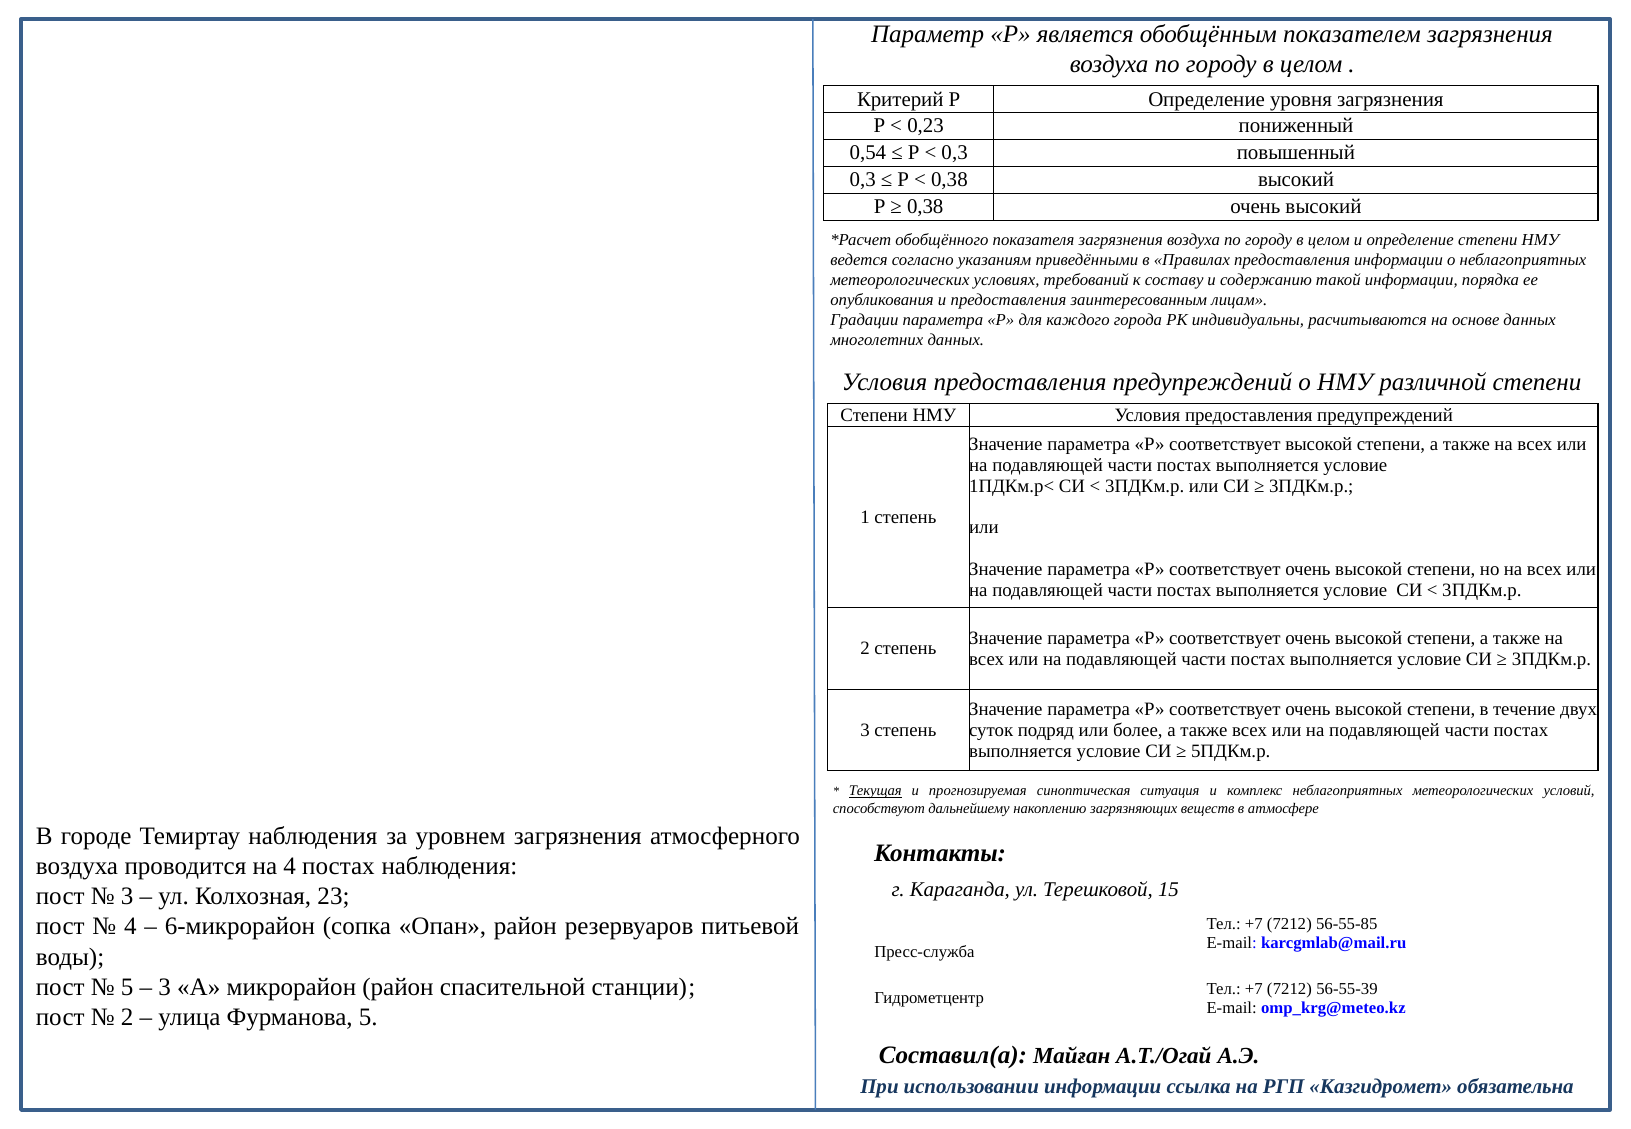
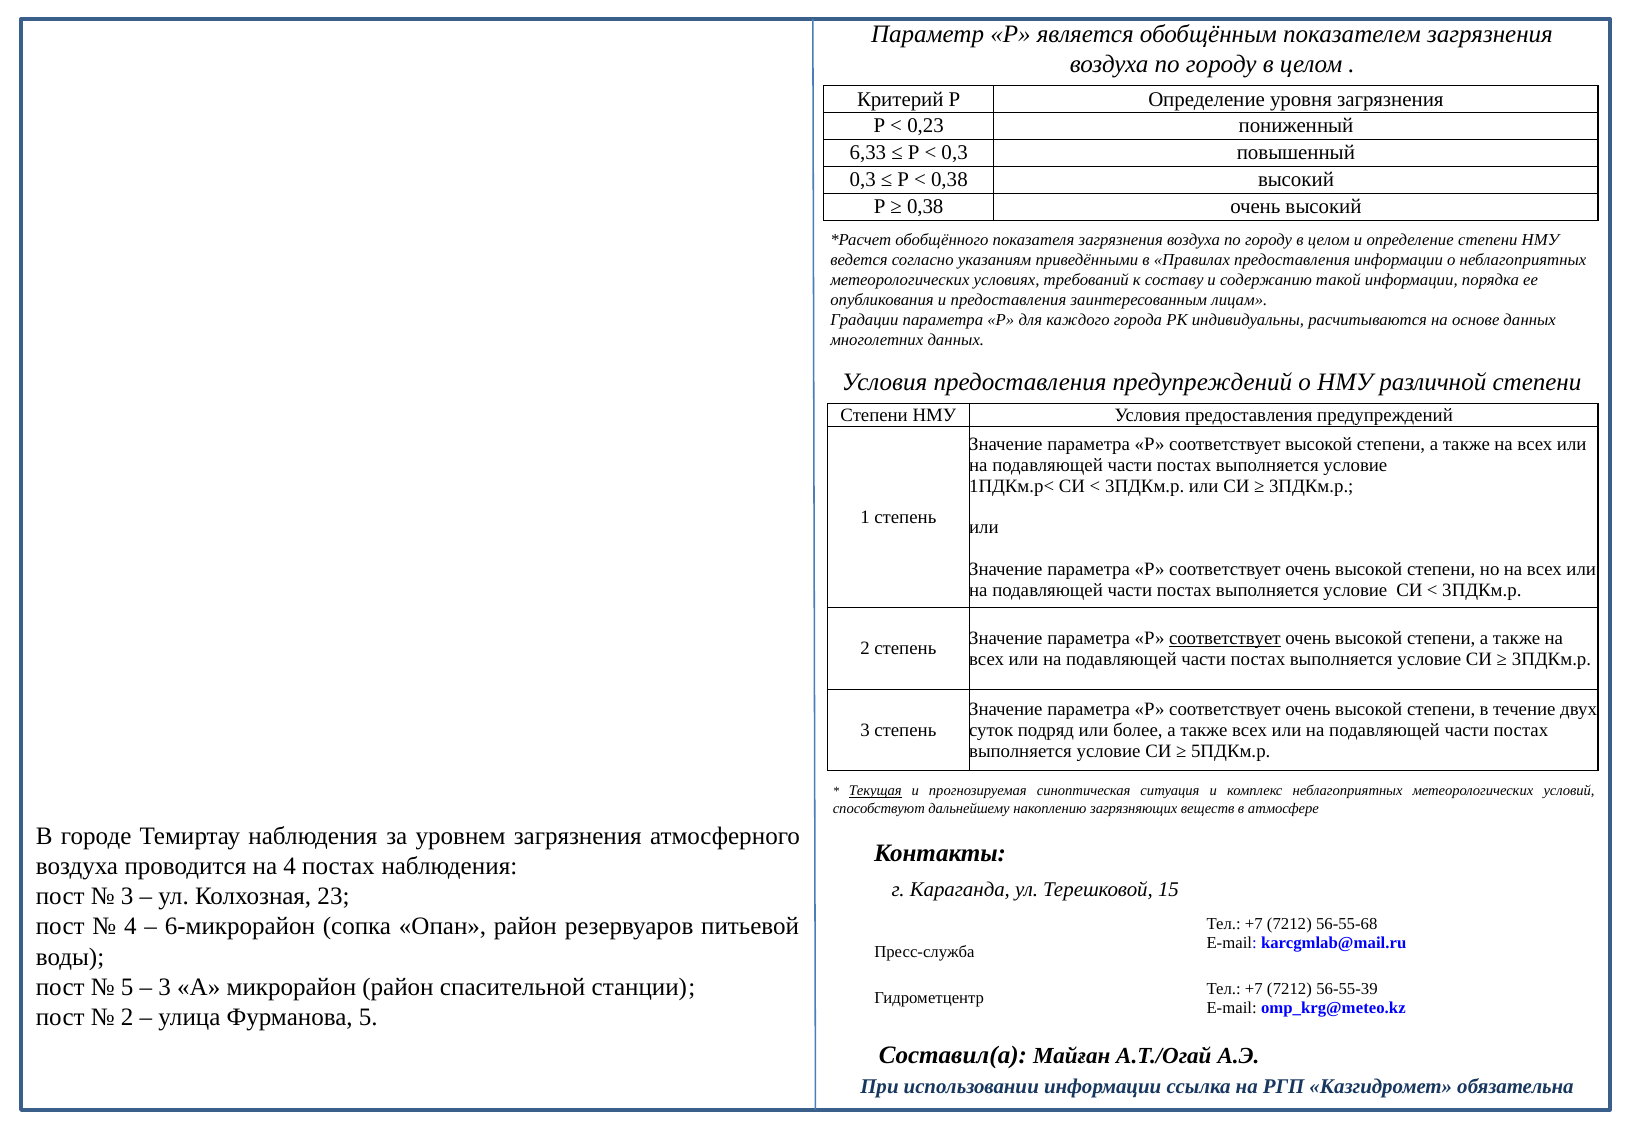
0,54: 0,54 -> 6,33
соответствует at (1225, 638) underline: none -> present
56-55-85: 56-55-85 -> 56-55-68
